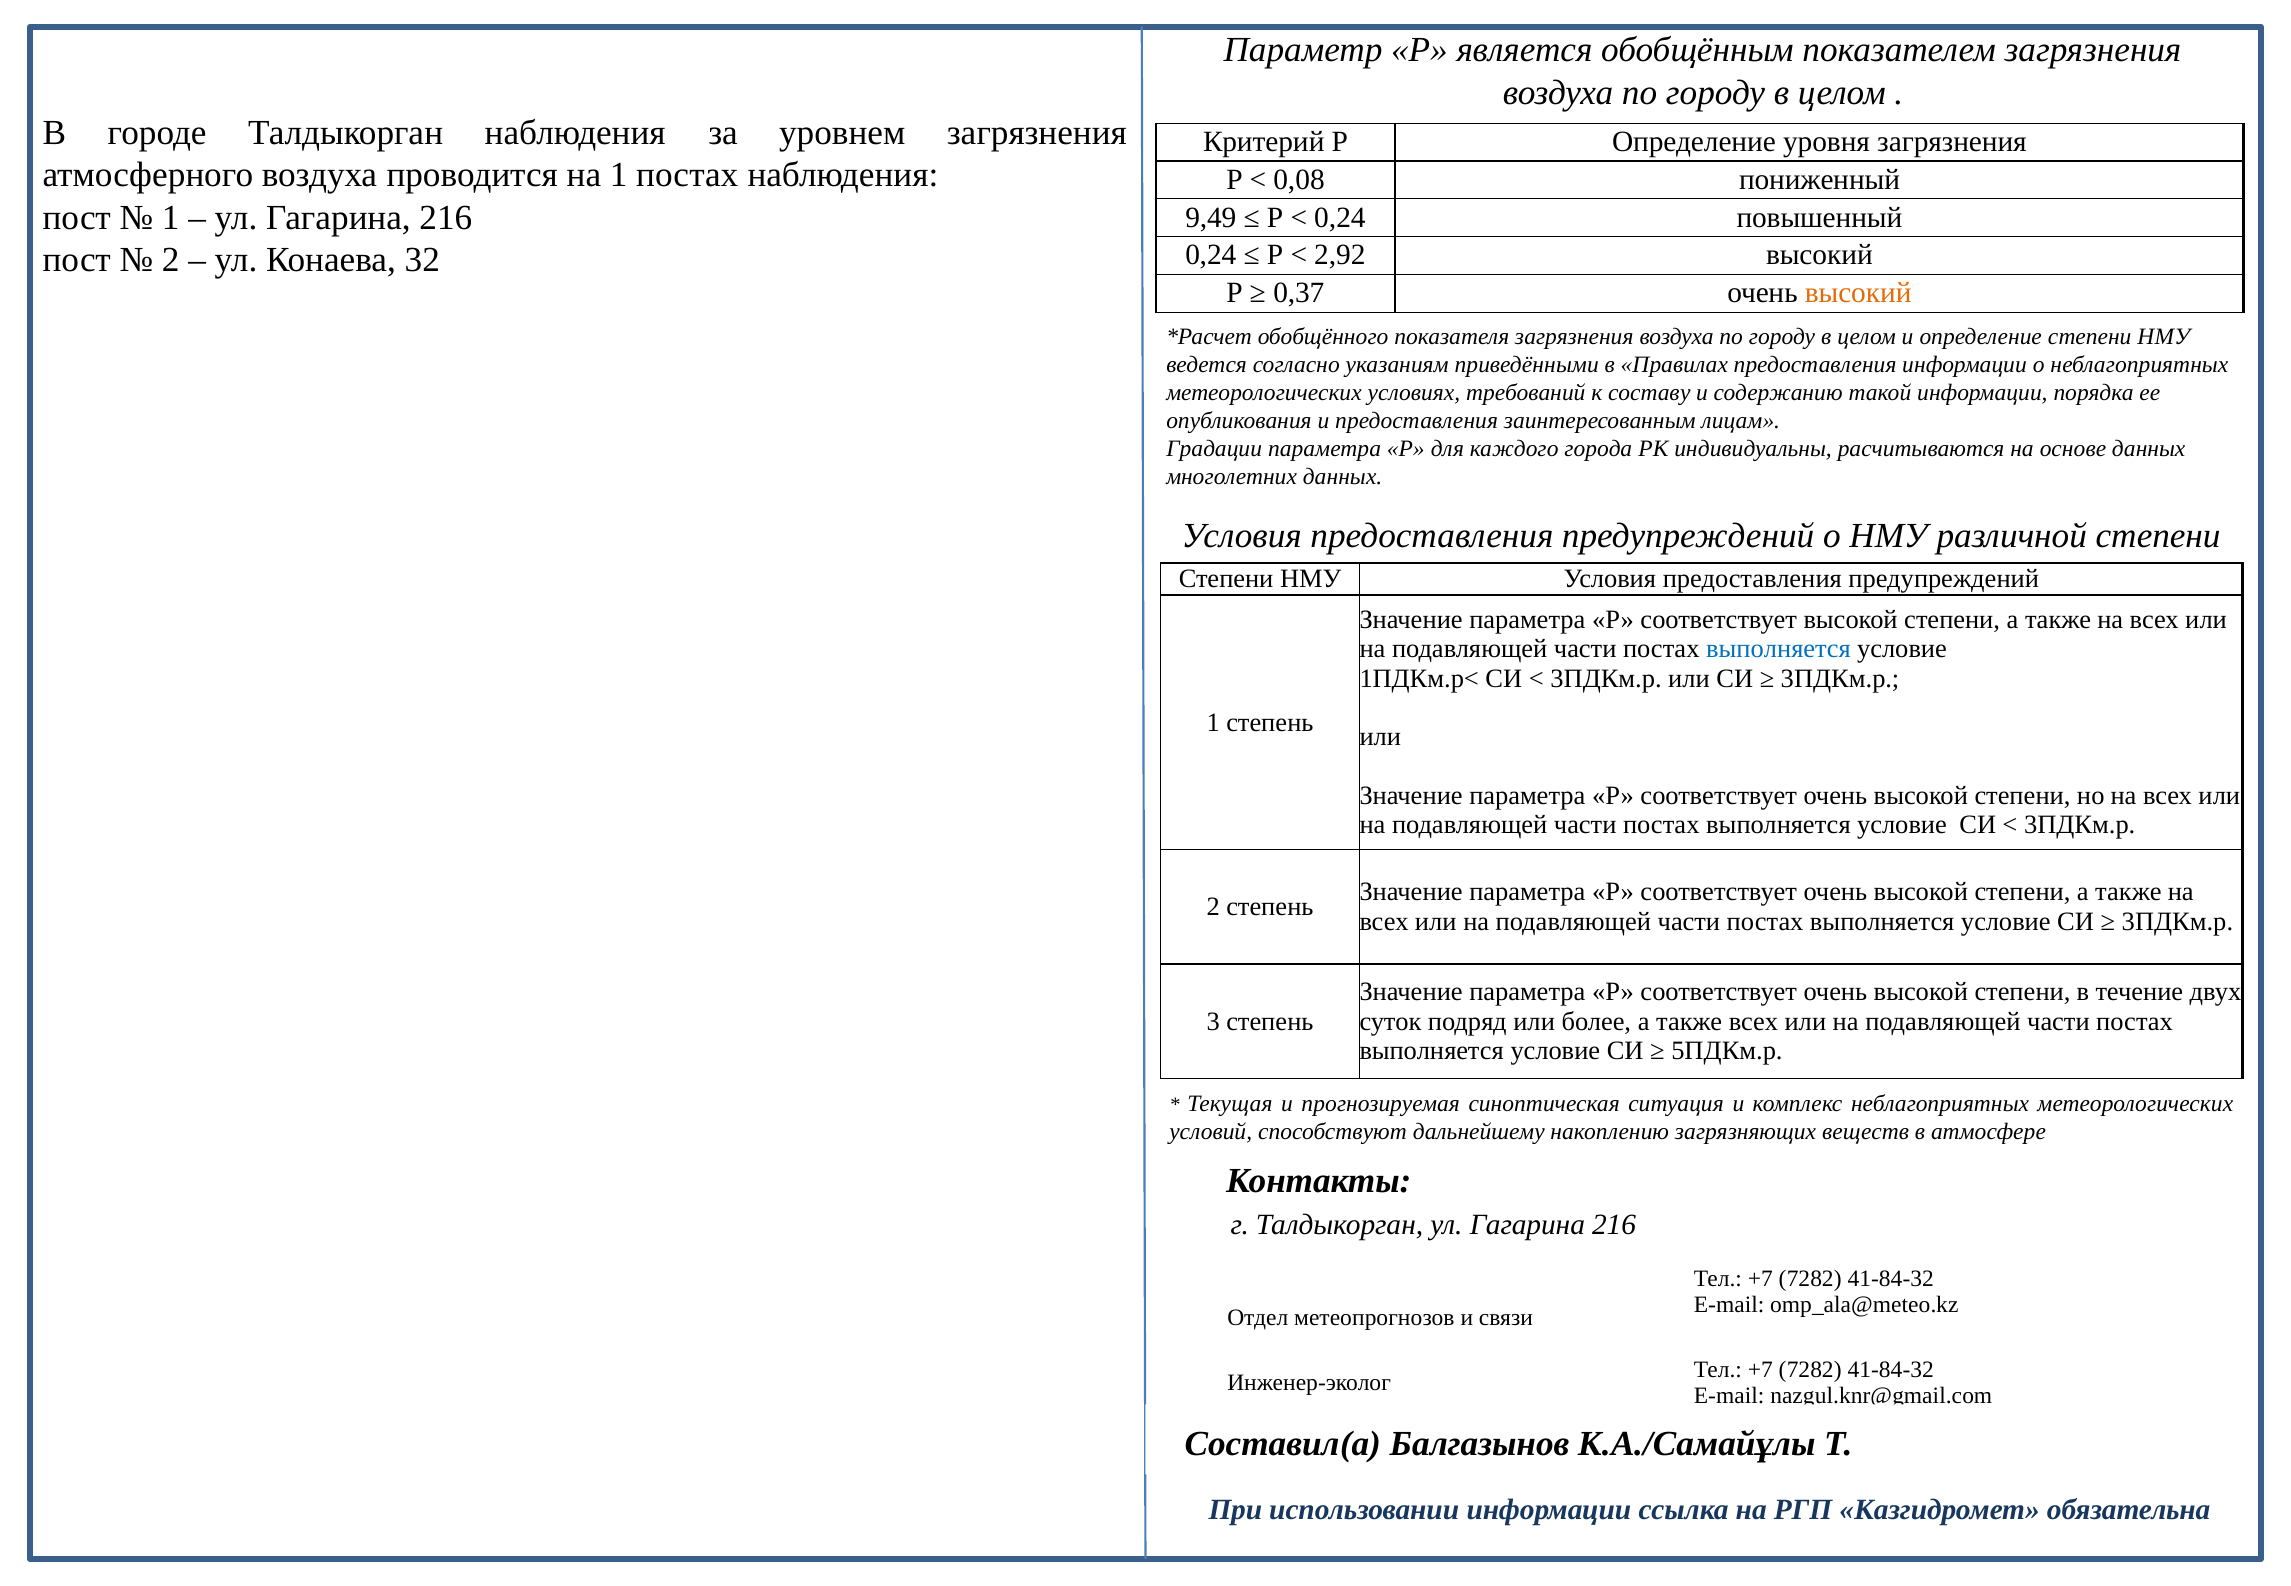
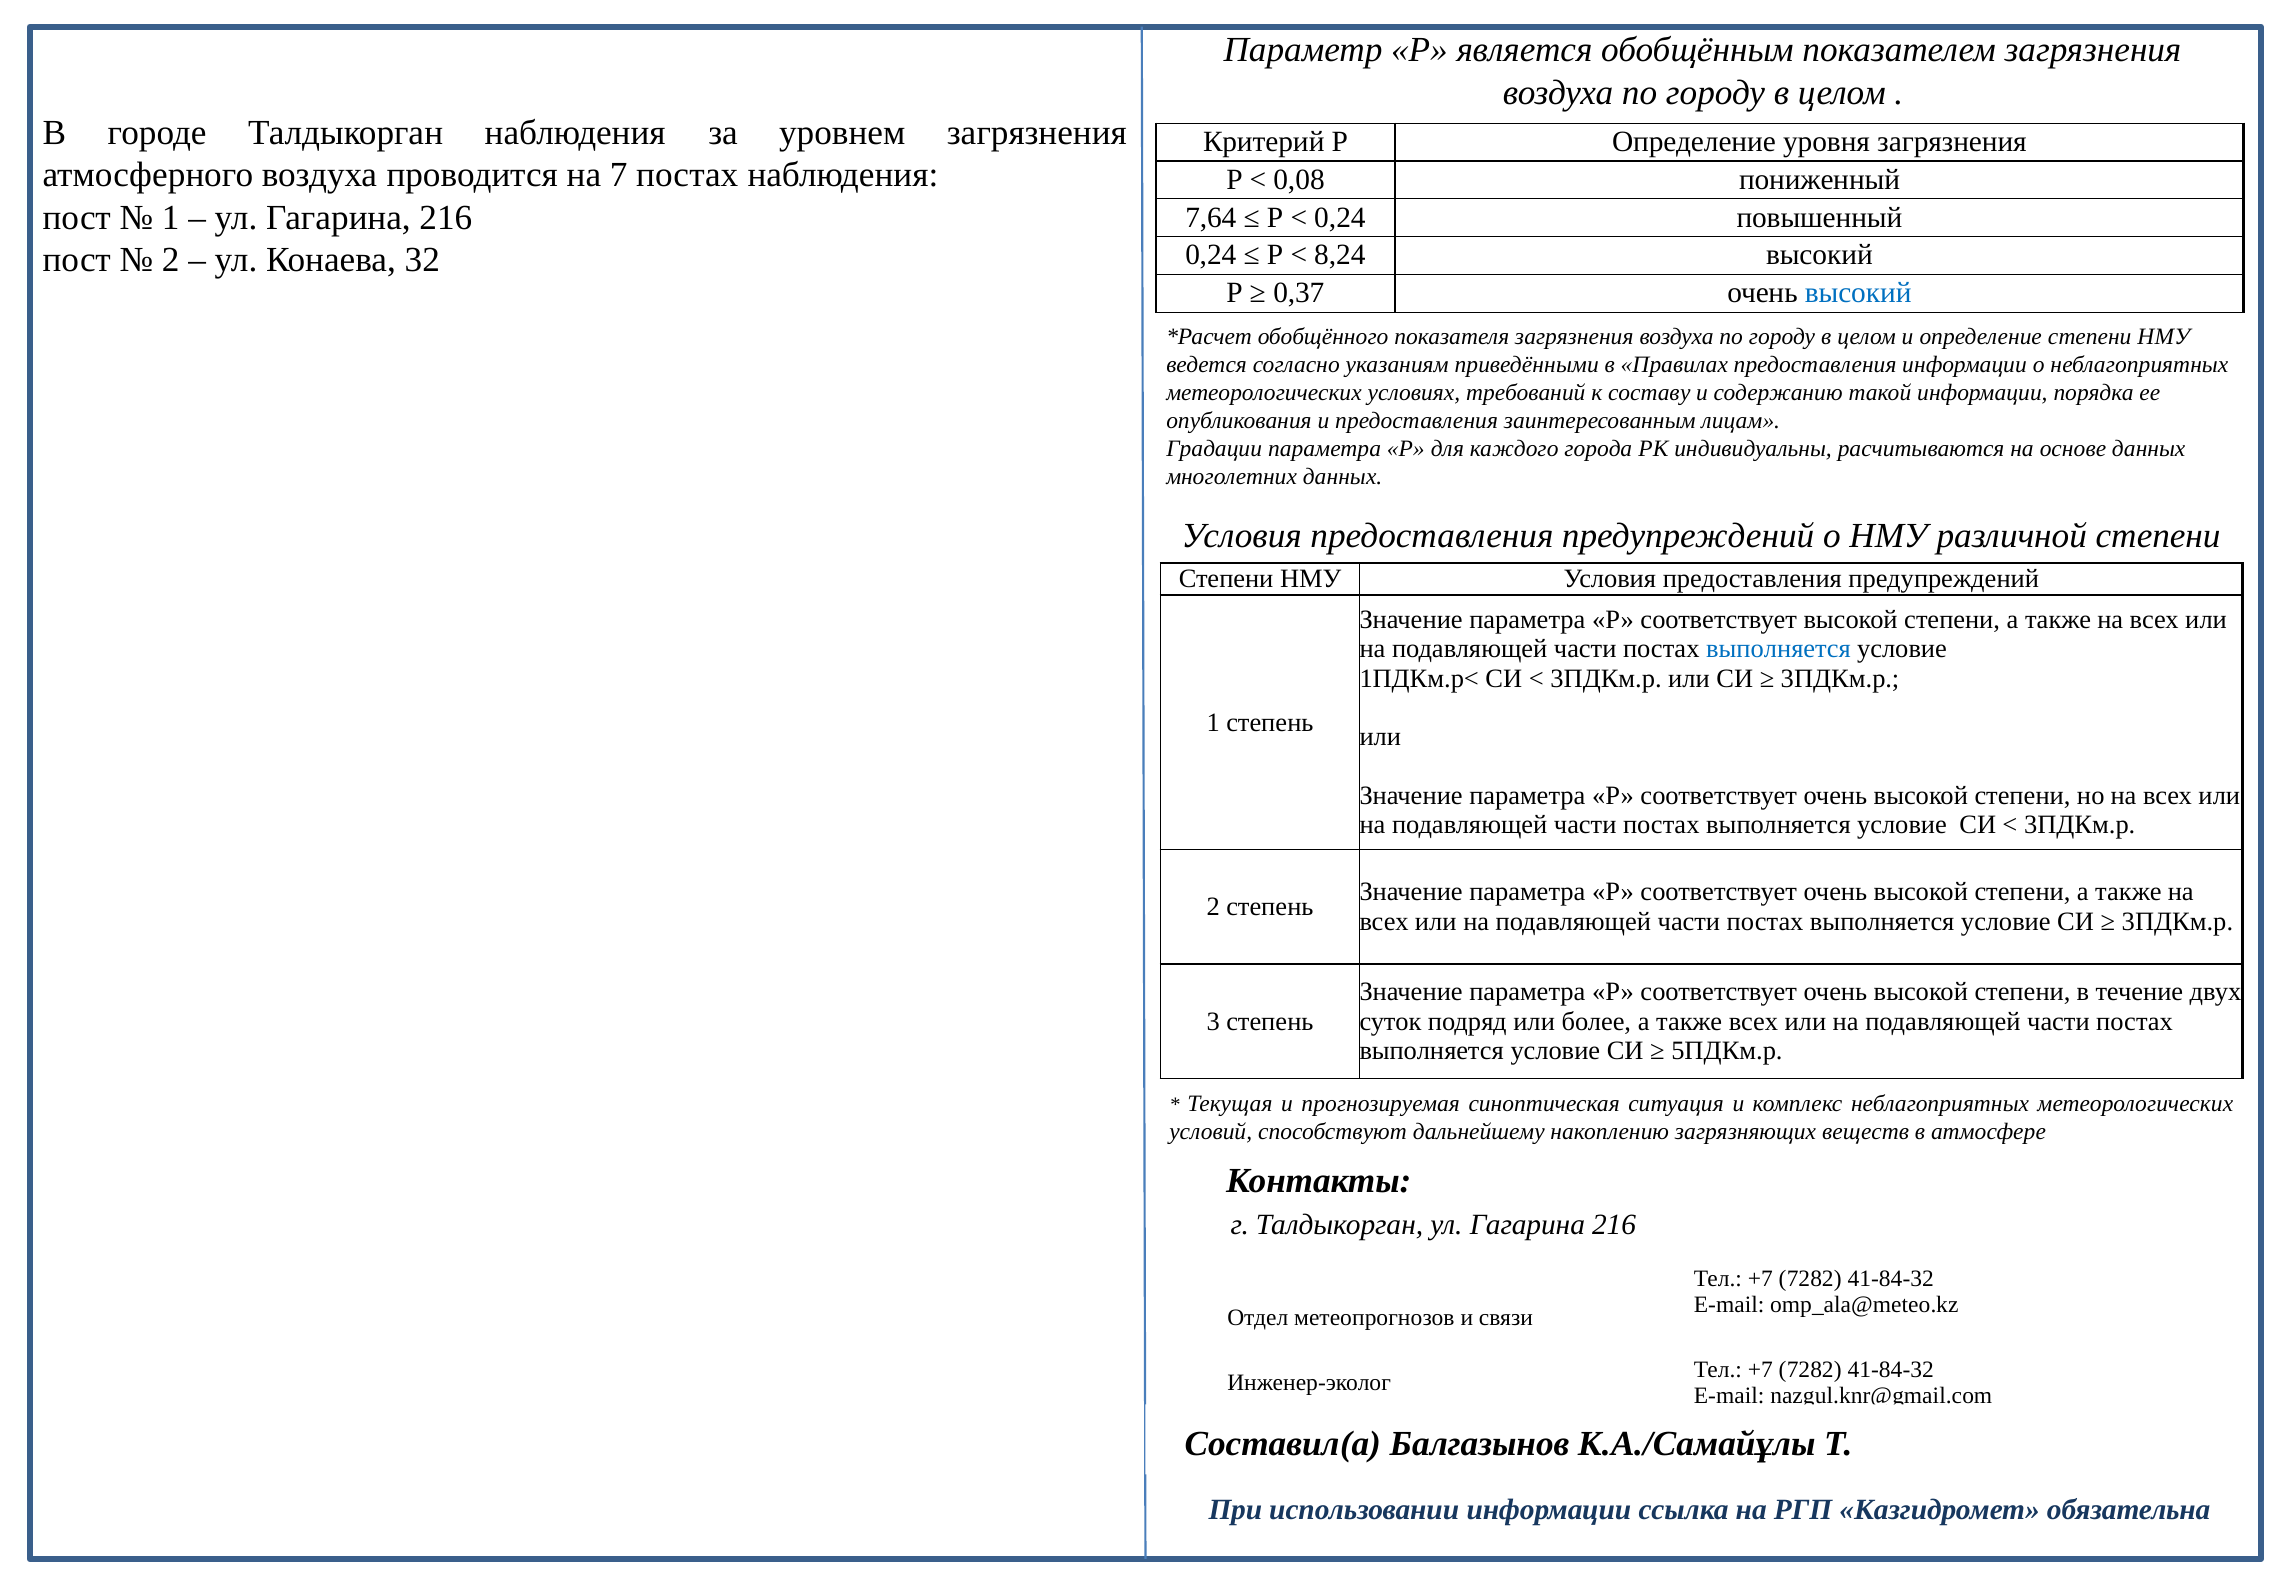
на 1: 1 -> 7
9,49: 9,49 -> 7,64
2,92: 2,92 -> 8,24
высокий at (1858, 293) colour: orange -> blue
